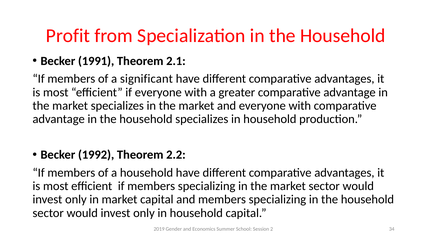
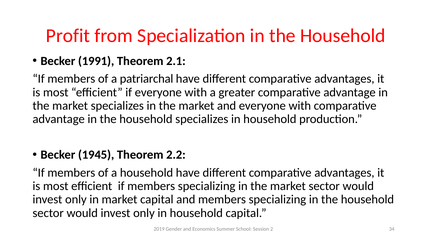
significant: significant -> patriarchal
1992: 1992 -> 1945
